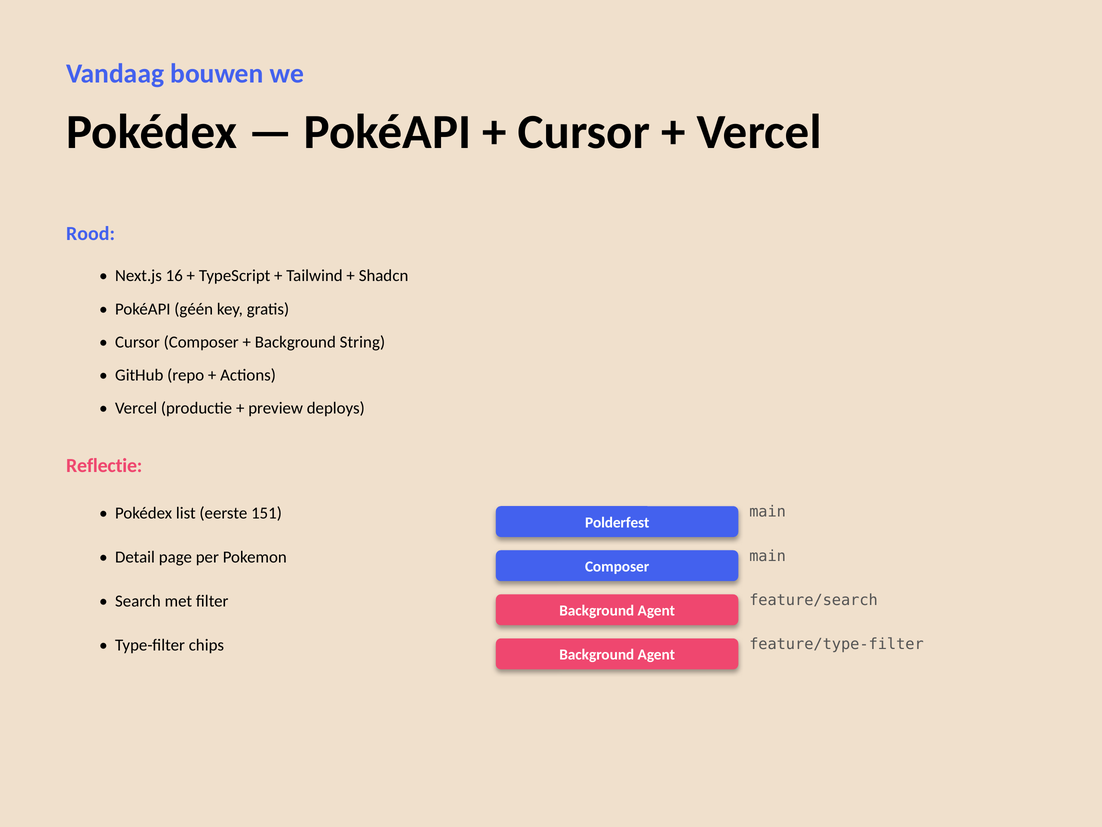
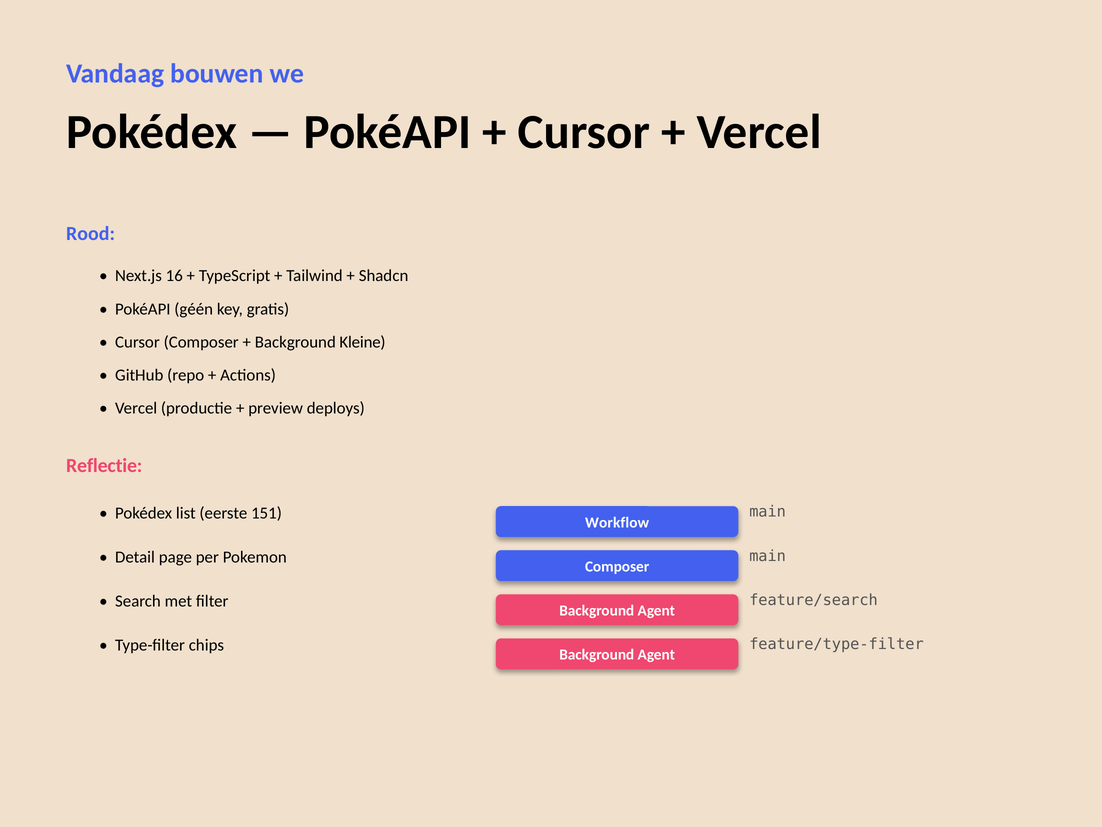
String: String -> Kleine
Polderfest: Polderfest -> Workflow
